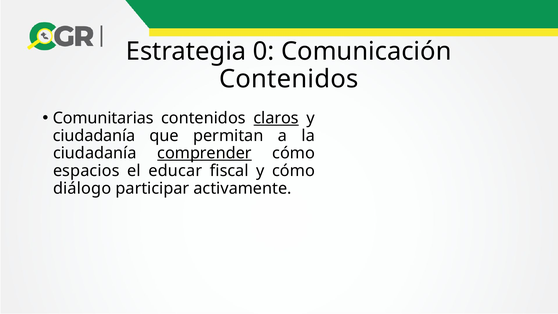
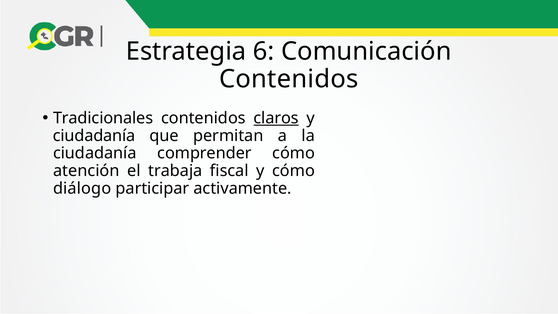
0: 0 -> 6
Comunitarias: Comunitarias -> Tradicionales
comprender underline: present -> none
espacios: espacios -> atención
educar: educar -> trabaja
